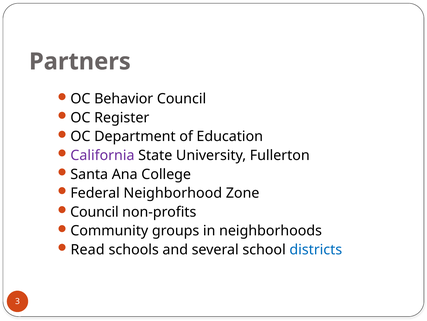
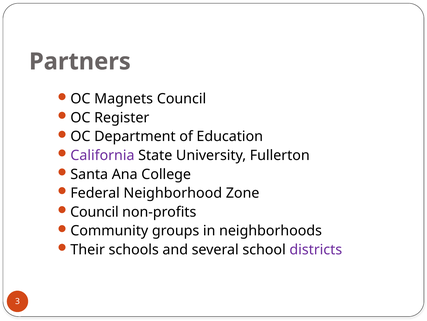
Behavior: Behavior -> Magnets
Read: Read -> Their
districts colour: blue -> purple
